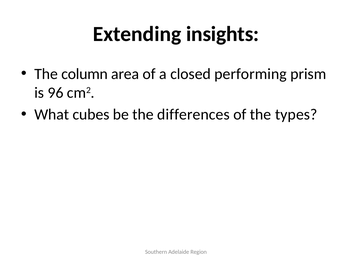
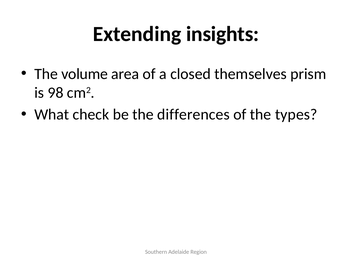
column: column -> volume
performing: performing -> themselves
96: 96 -> 98
cubes: cubes -> check
